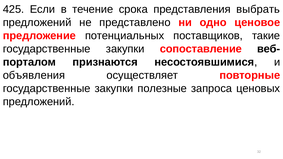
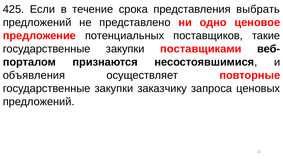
сопоставление: сопоставление -> поставщиками
полезные: полезные -> заказчику
